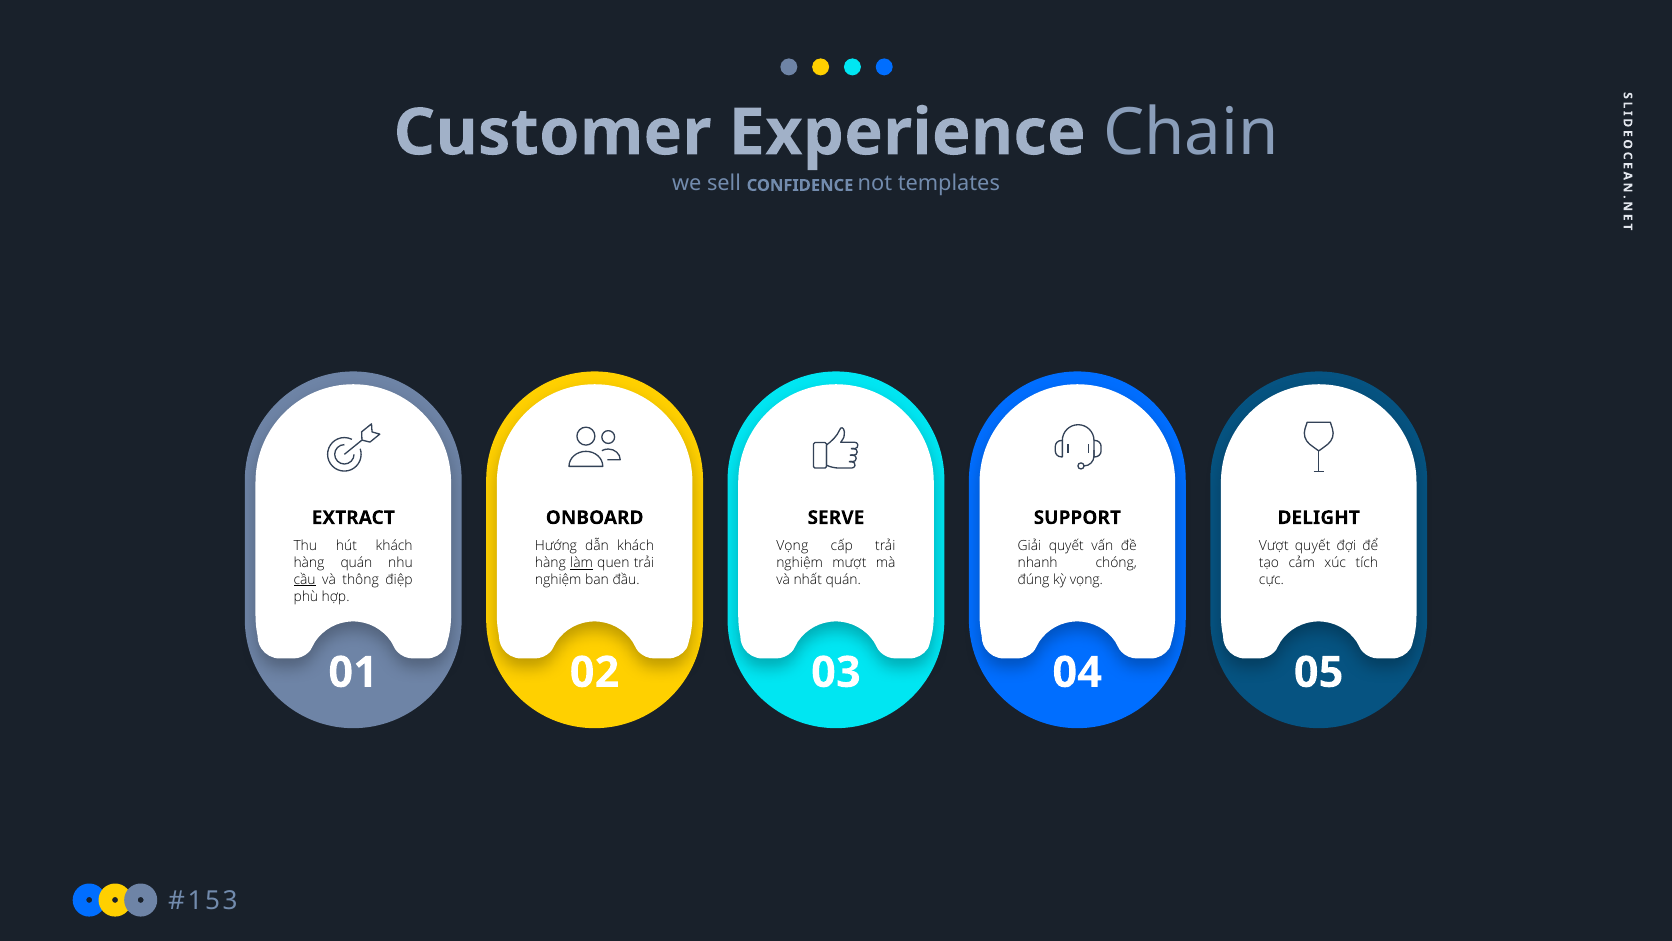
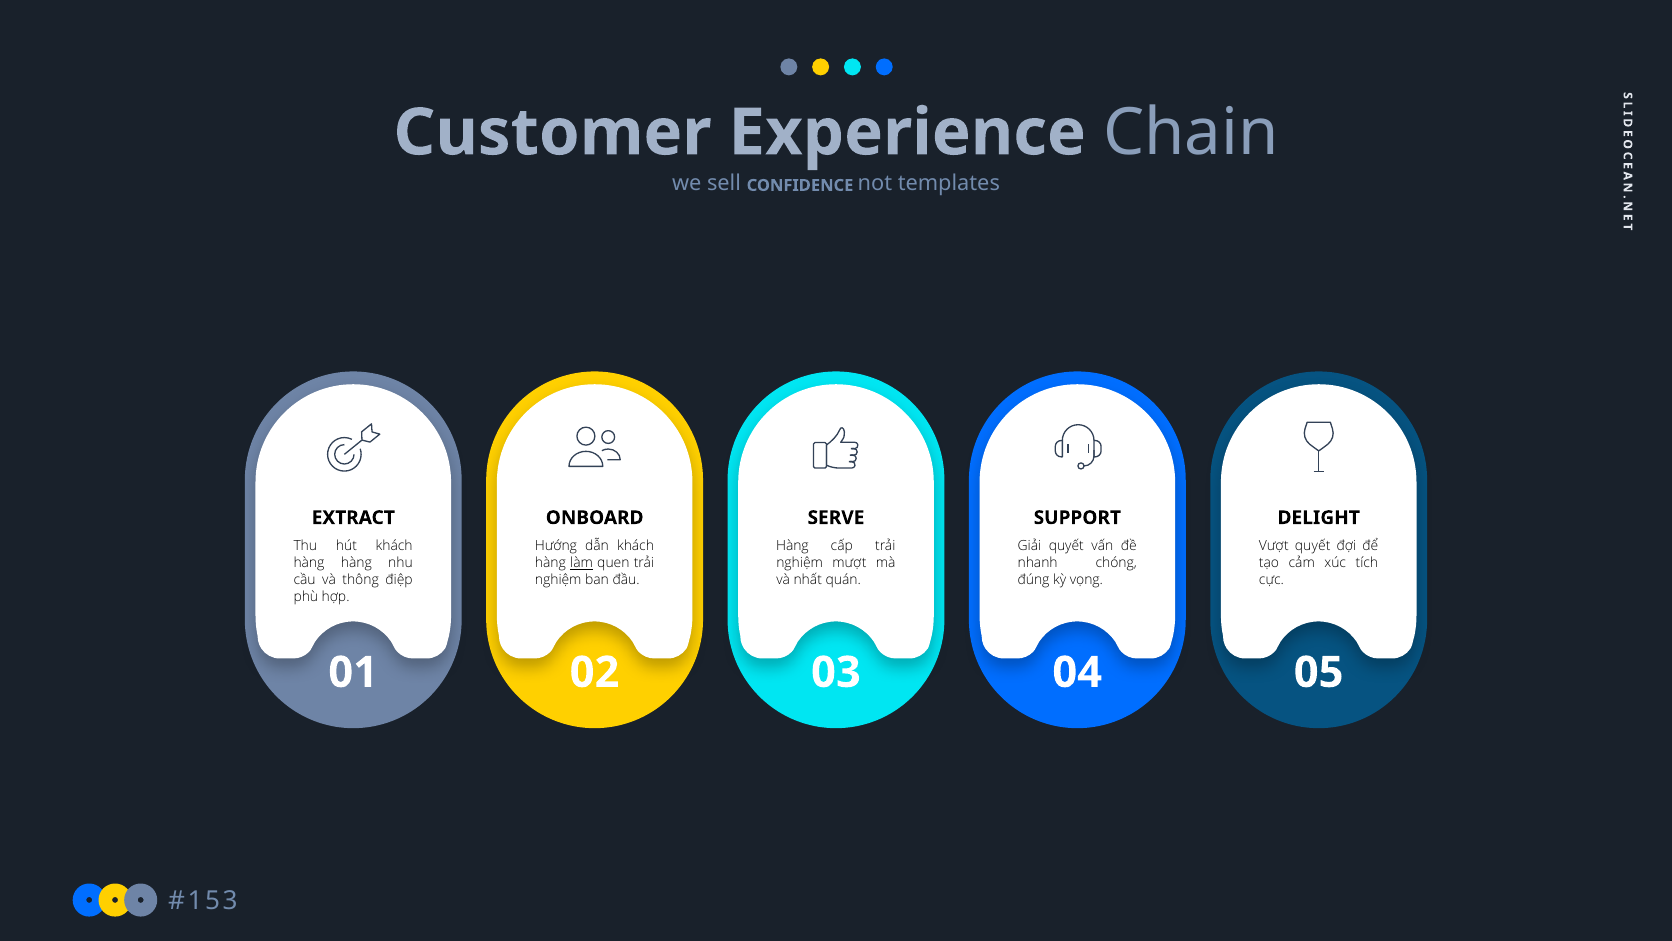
Vọng at (792, 546): Vọng -> Hàng
hàng quán: quán -> hàng
cầu underline: present -> none
